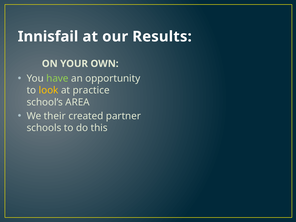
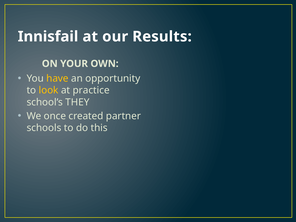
have colour: light green -> yellow
AREA: AREA -> THEY
their: their -> once
